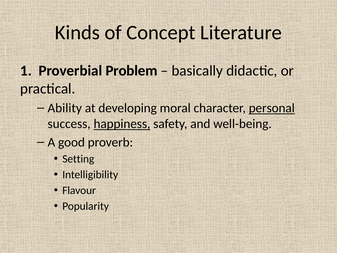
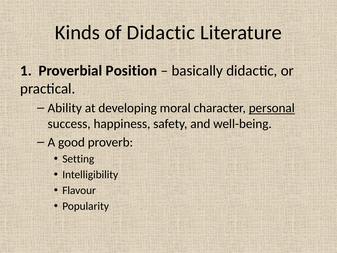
of Concept: Concept -> Didactic
Problem: Problem -> Position
happiness underline: present -> none
